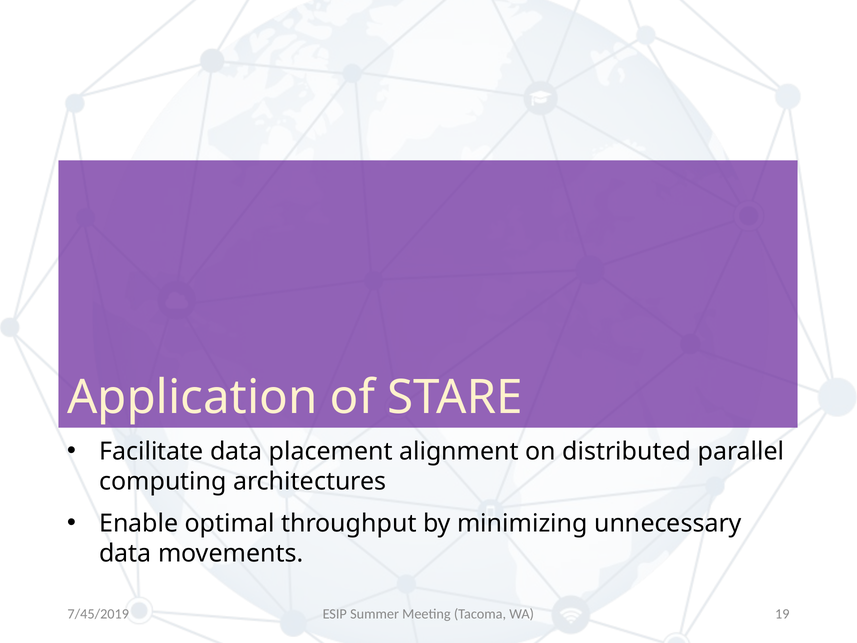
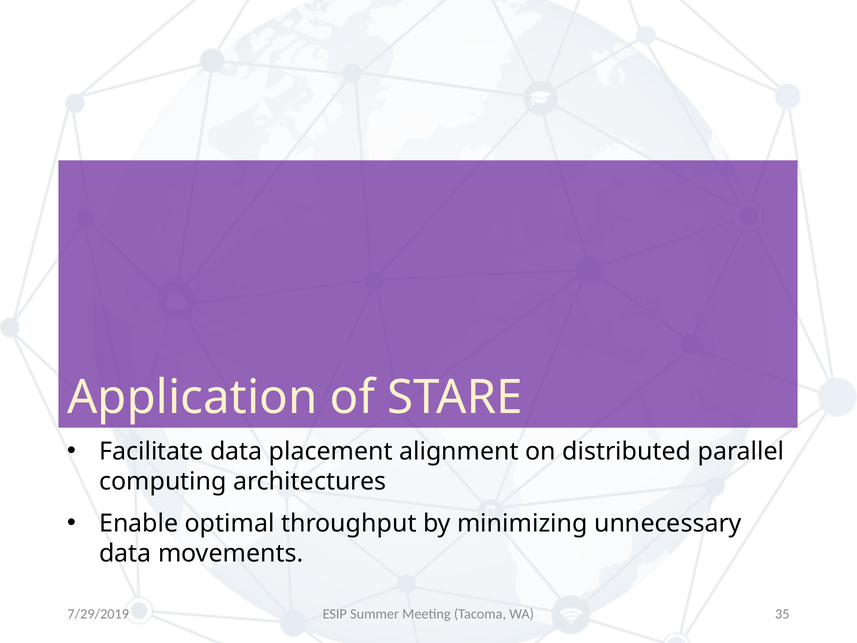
19: 19 -> 35
7/45/2019: 7/45/2019 -> 7/29/2019
